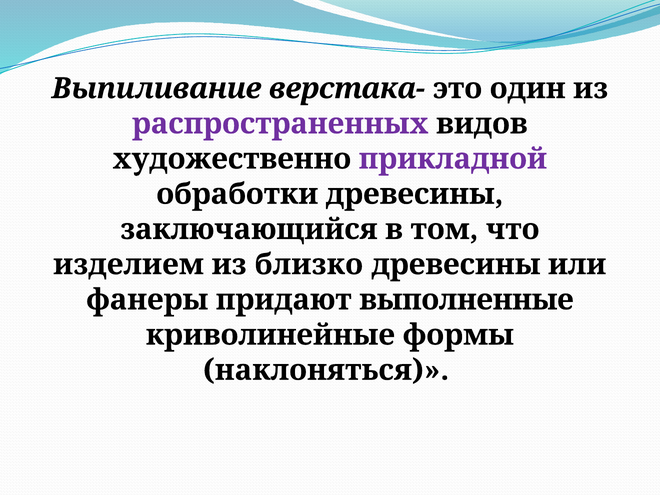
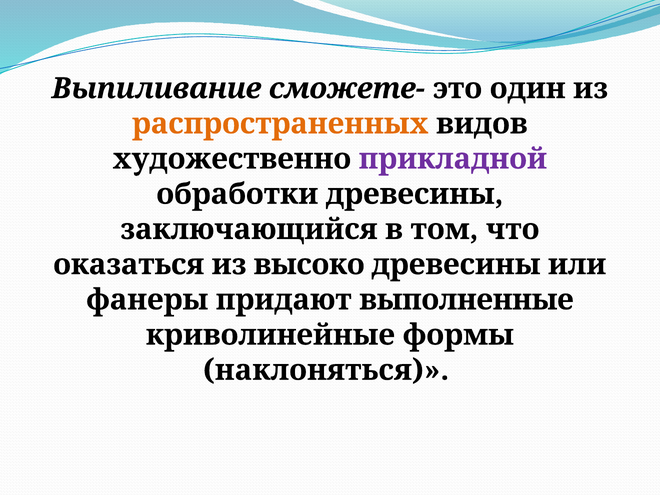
верстака-: верстака- -> сможете-
распространенных colour: purple -> orange
изделием: изделием -> оказаться
близко: близко -> высоко
